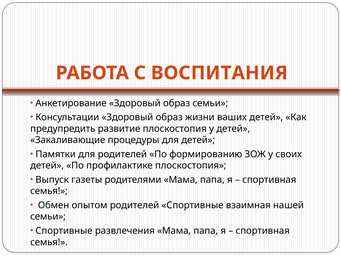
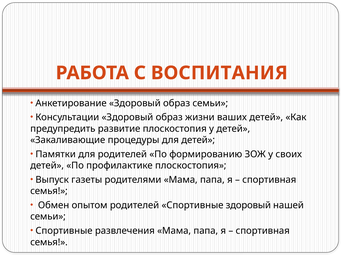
Спортивные взаимная: взаимная -> здоровый
